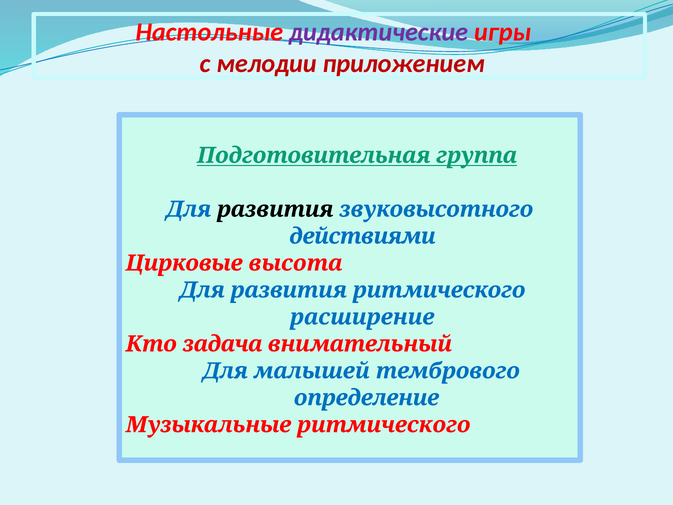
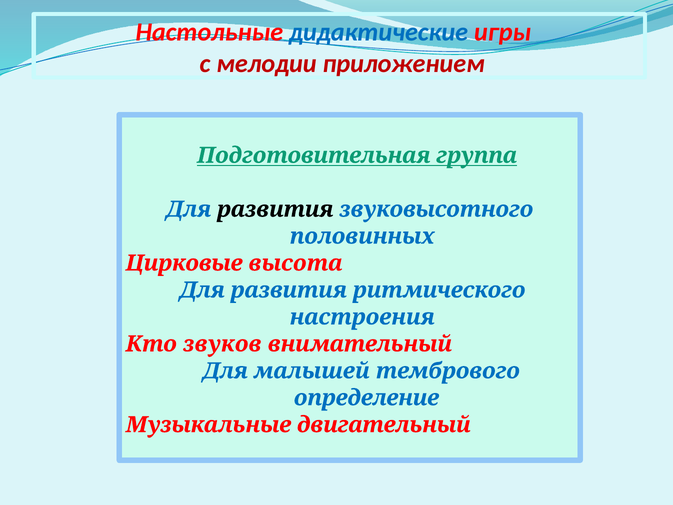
дидактические colour: purple -> blue
действиями: действиями -> половинных
расширение: расширение -> настроения
задача: задача -> звуков
Музыкальные ритмического: ритмического -> двигательный
